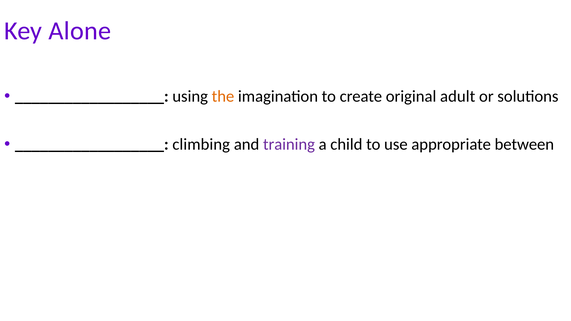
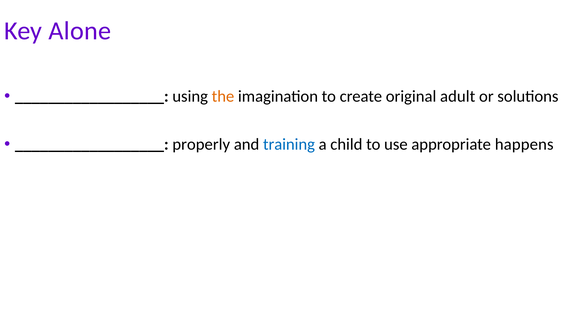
climbing: climbing -> properly
training colour: purple -> blue
between: between -> happens
